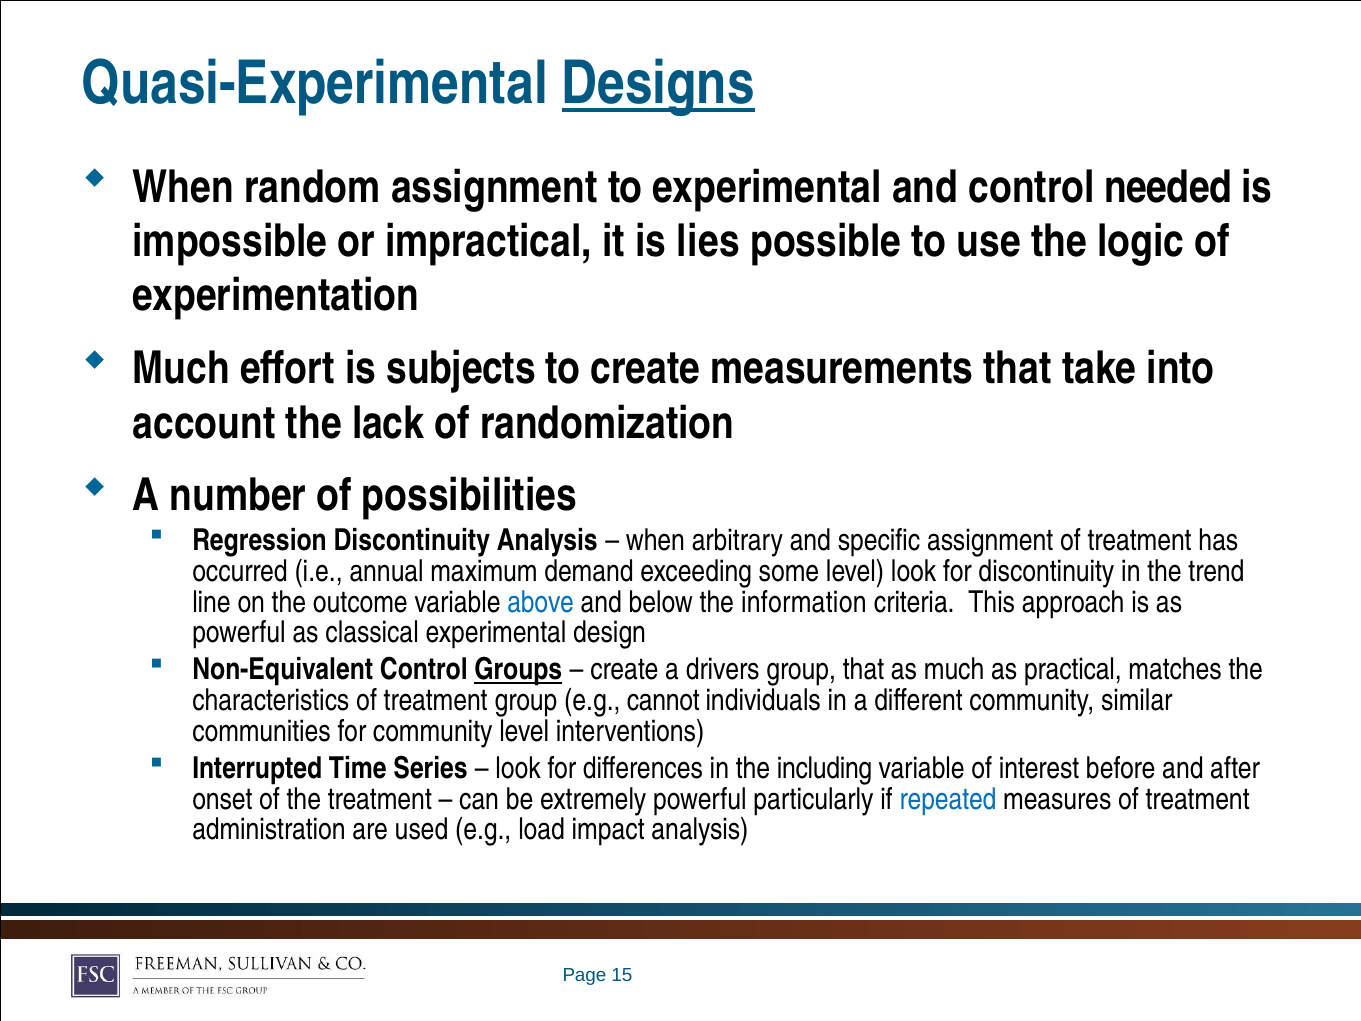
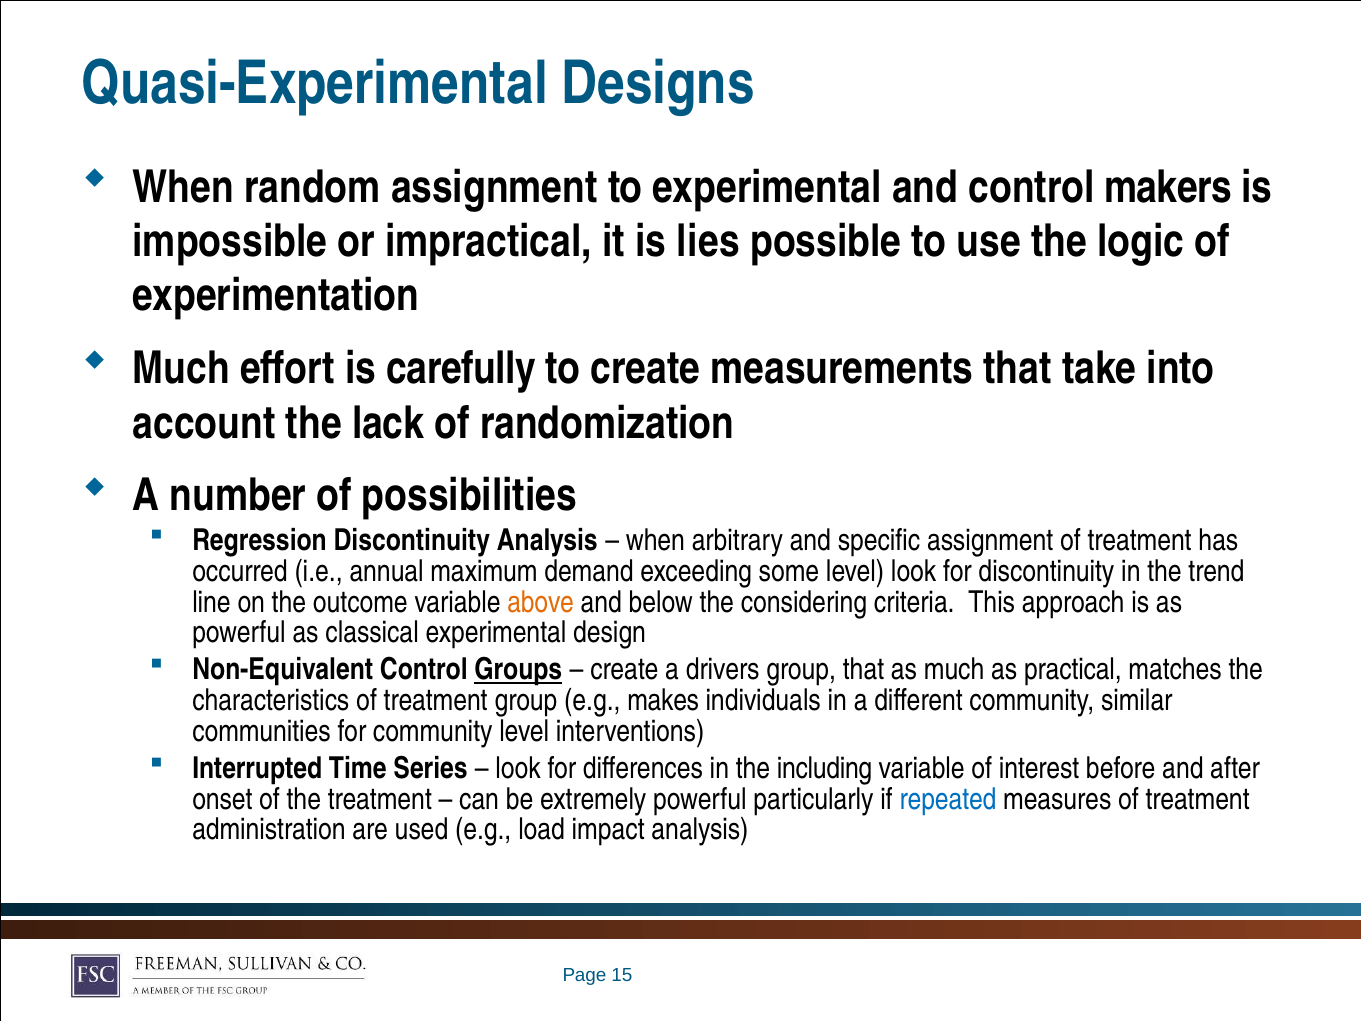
Designs underline: present -> none
needed: needed -> makers
subjects: subjects -> carefully
above colour: blue -> orange
information: information -> considering
cannot: cannot -> makes
